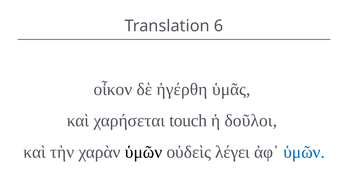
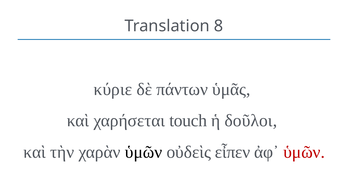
6: 6 -> 8
οἶκον: οἶκον -> κύριε
ἠγέρθη: ἠγέρθη -> πάντων
λέγει: λέγει -> εἶπεν
ὑμῶν at (304, 152) colour: blue -> red
